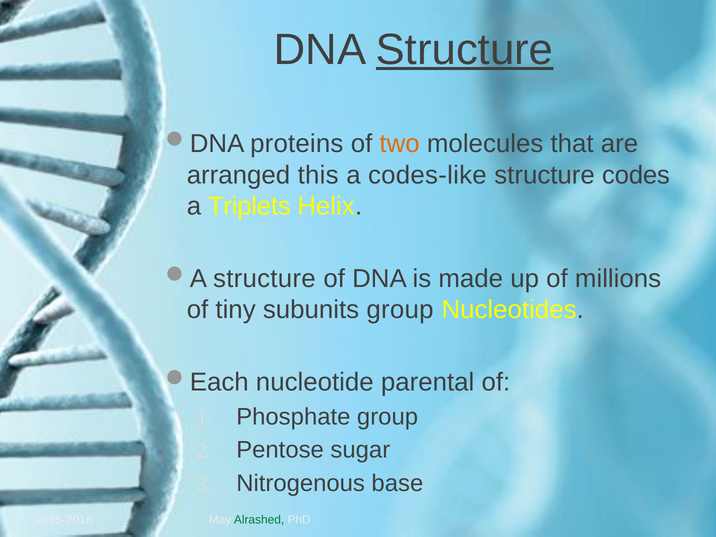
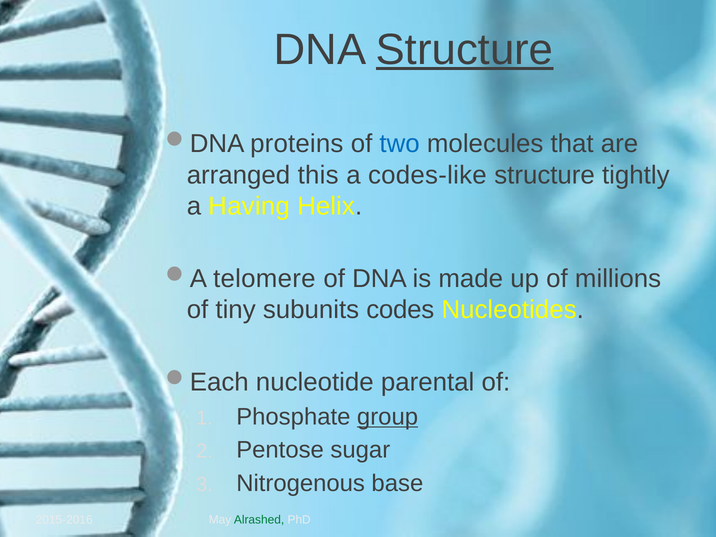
two colour: orange -> blue
codes: codes -> tightly
Triplets: Triplets -> Having
structure at (264, 279): structure -> telomere
subunits group: group -> codes
group at (388, 417) underline: none -> present
